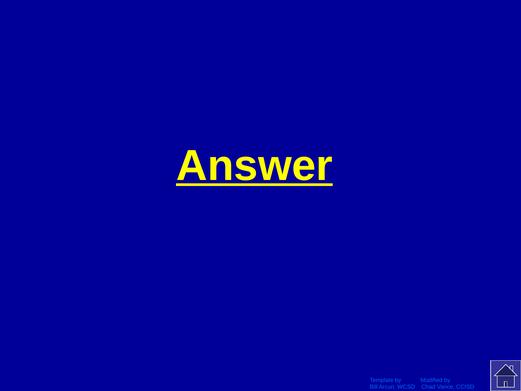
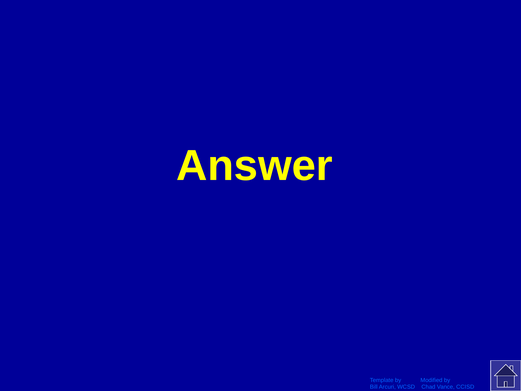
Answer underline: present -> none
